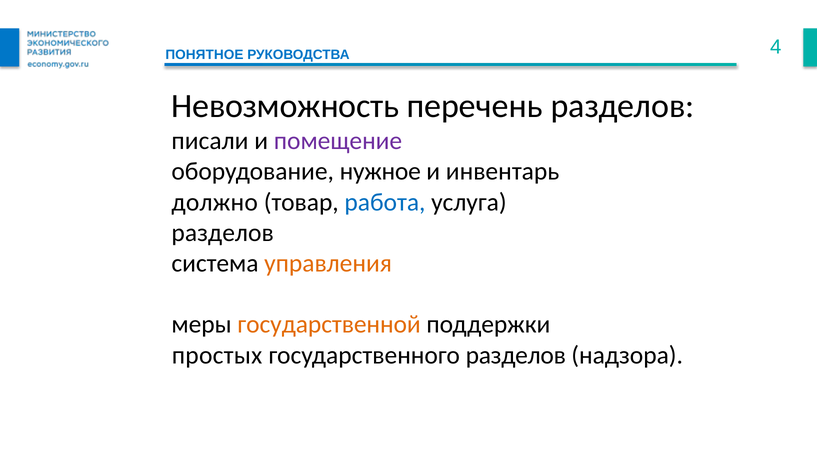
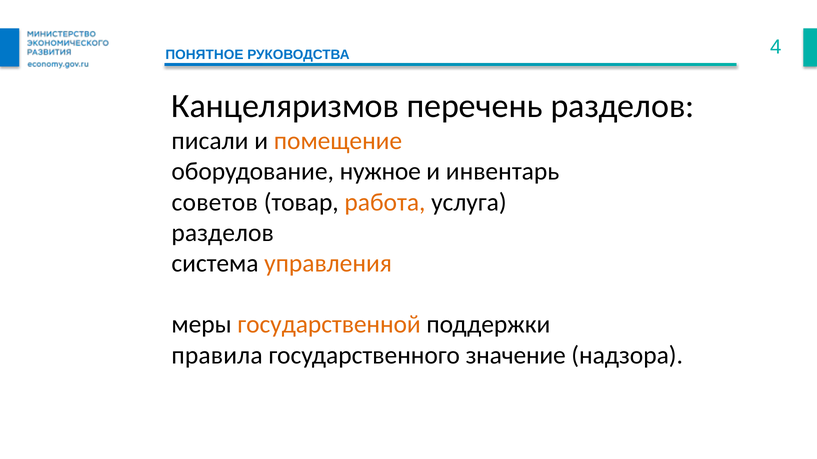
Невозможность: Невозможность -> Канцеляризмов
помещение colour: purple -> orange
должно: должно -> советов
работа colour: blue -> orange
простых: простых -> правила
государственного разделов: разделов -> значение
